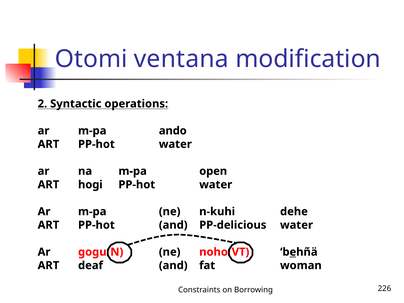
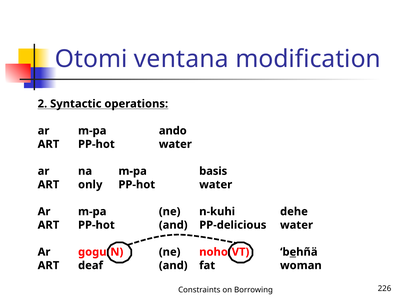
open: open -> basis
hogi: hogi -> only
